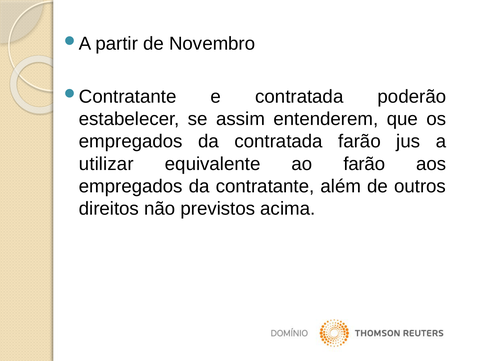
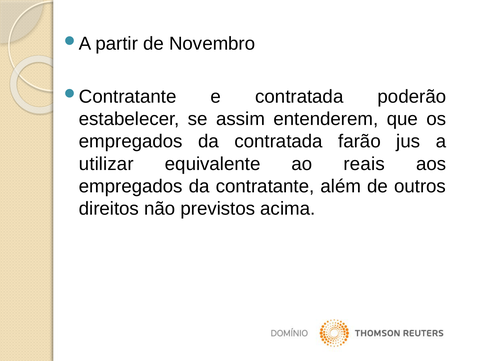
ao farão: farão -> reais
